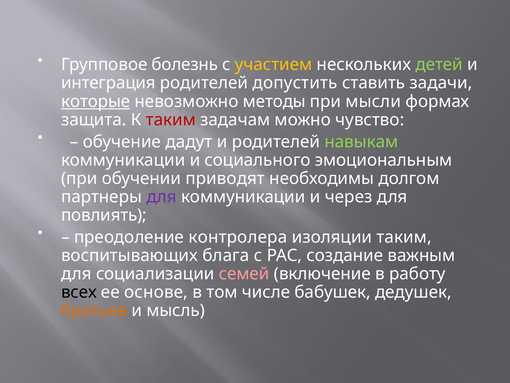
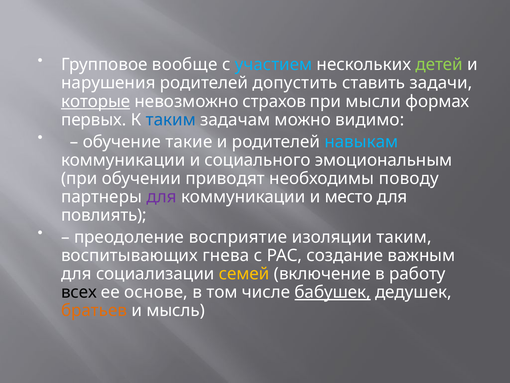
болезнь: болезнь -> вообще
участием colour: yellow -> light blue
интеграция: интеграция -> нарушения
методы: методы -> страхов
защита: защита -> первых
таким at (171, 120) colour: red -> blue
чувство: чувство -> видимо
дадут: дадут -> такие
навыкам colour: light green -> light blue
долгом: долгом -> поводу
через: через -> место
контролера: контролера -> восприятие
блага: блага -> гнева
семей colour: pink -> yellow
бабушек underline: none -> present
